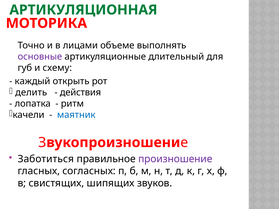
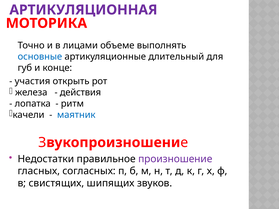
АРТИКУЛЯЦИОННАЯ colour: green -> purple
основные colour: purple -> blue
схему: схему -> конце
каждый: каждый -> участия
делить: делить -> железа
Заботиться: Заботиться -> Недостатки
